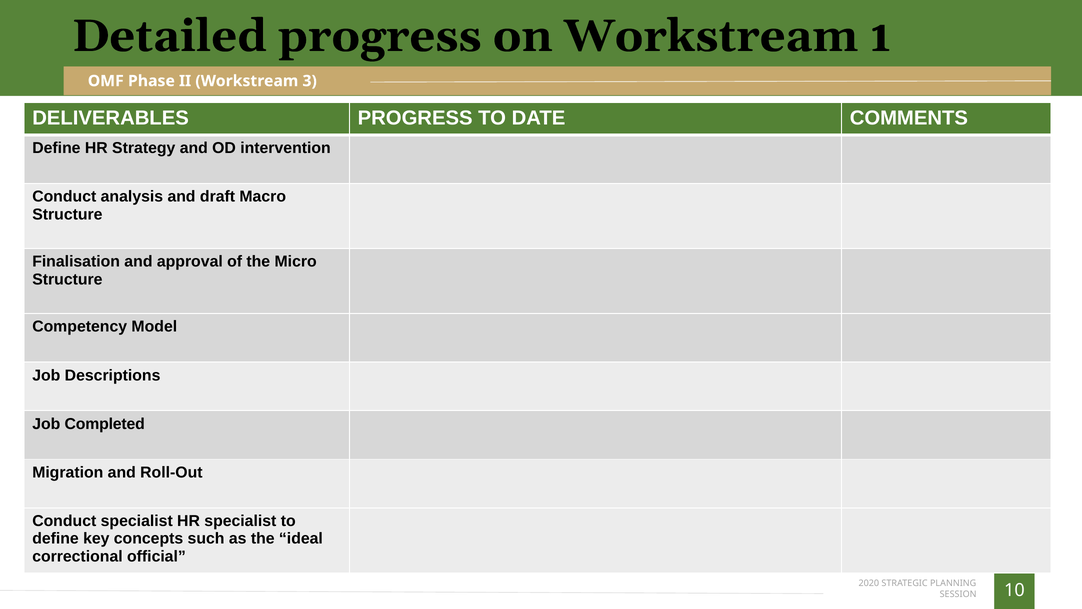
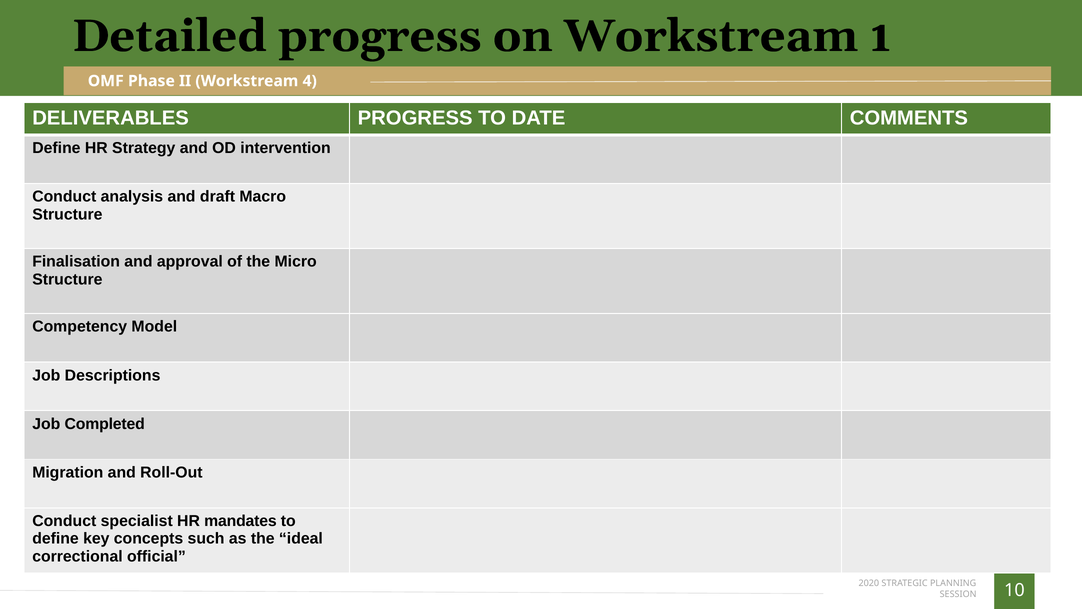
3: 3 -> 4
HR specialist: specialist -> mandates
